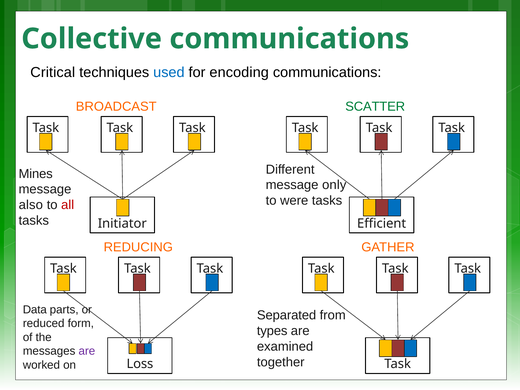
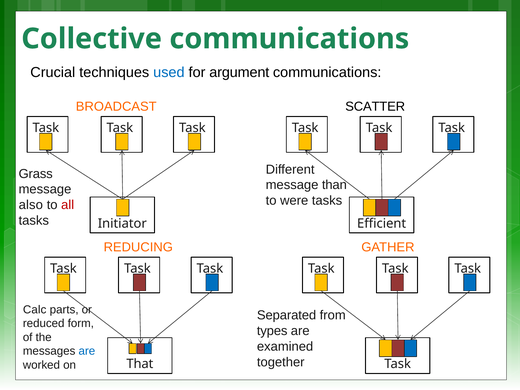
Critical: Critical -> Crucial
encoding: encoding -> argument
SCATTER colour: green -> black
Mines: Mines -> Grass
only: only -> than
Data: Data -> Calc
are at (87, 351) colour: purple -> blue
Loss: Loss -> That
